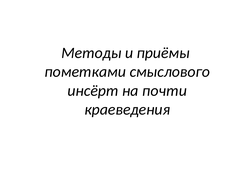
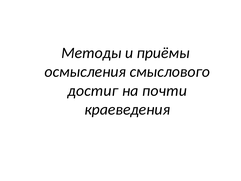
пометками: пометками -> осмысления
инсёрт: инсёрт -> достиг
